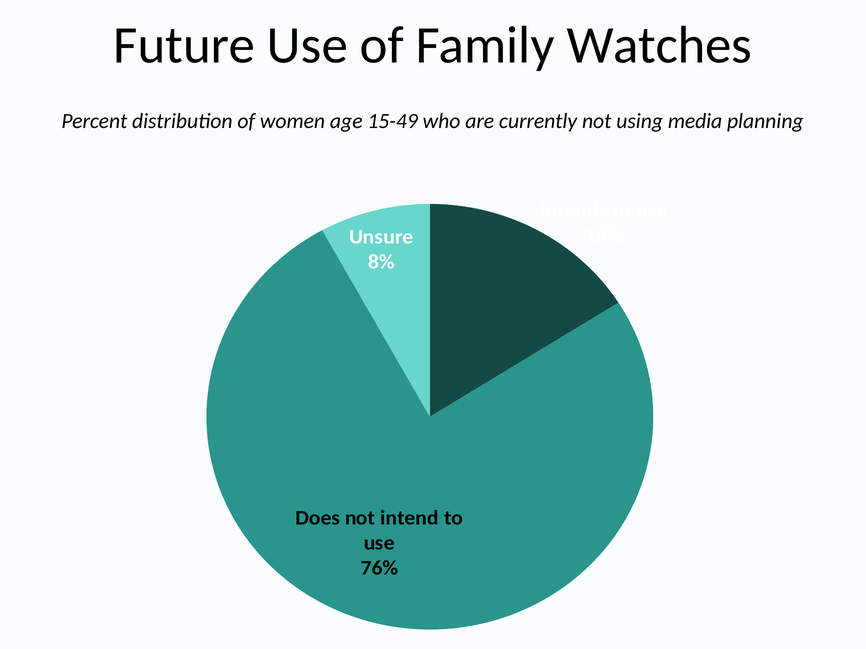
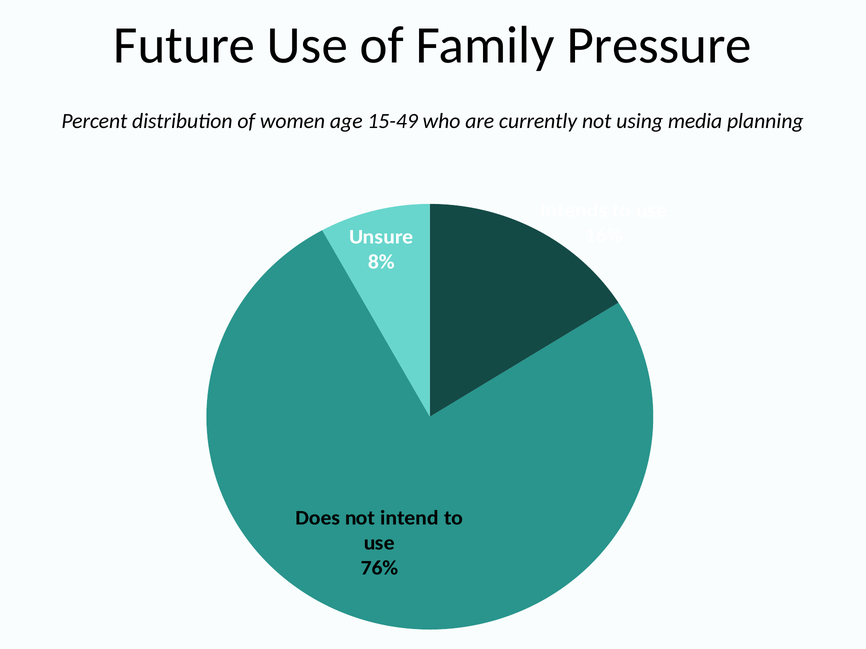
Watches: Watches -> Pressure
